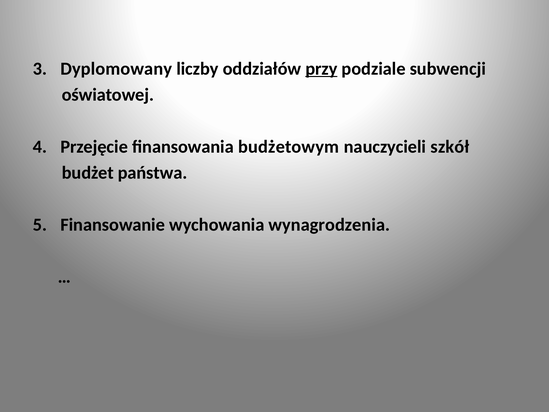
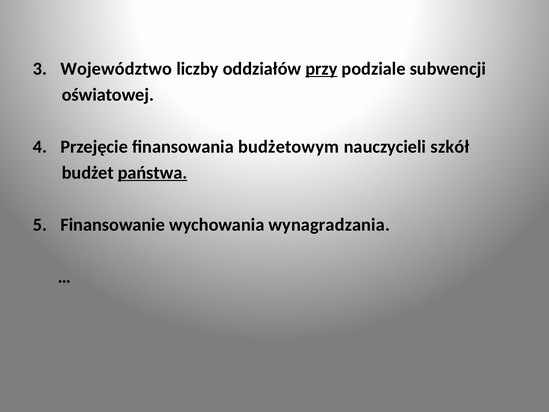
Dyplomowany: Dyplomowany -> Województwo
państwa underline: none -> present
wynagrodzenia: wynagrodzenia -> wynagradzania
